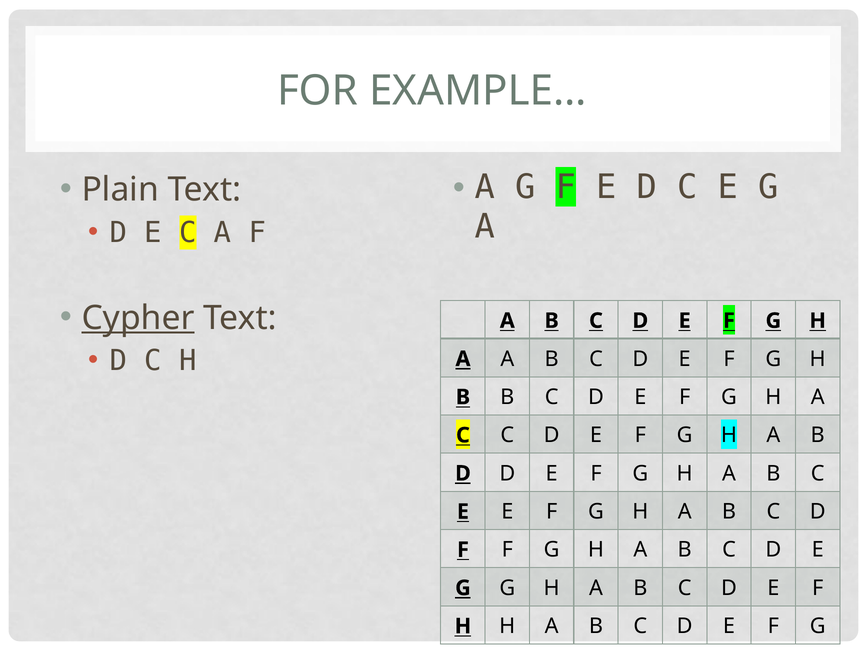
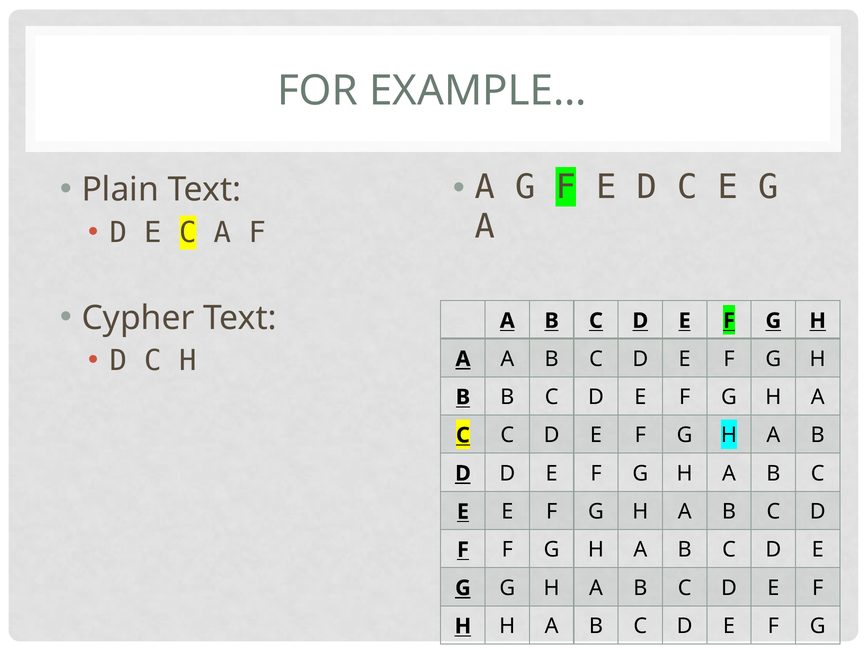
Cypher underline: present -> none
